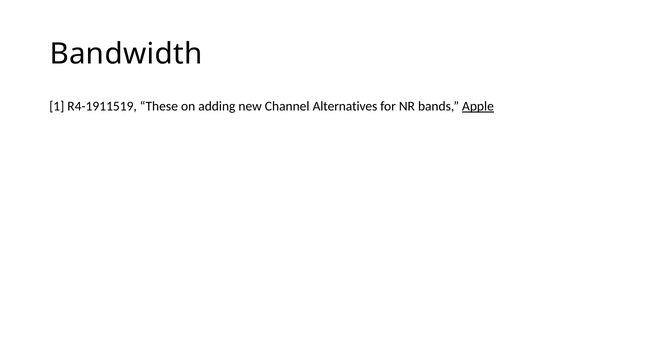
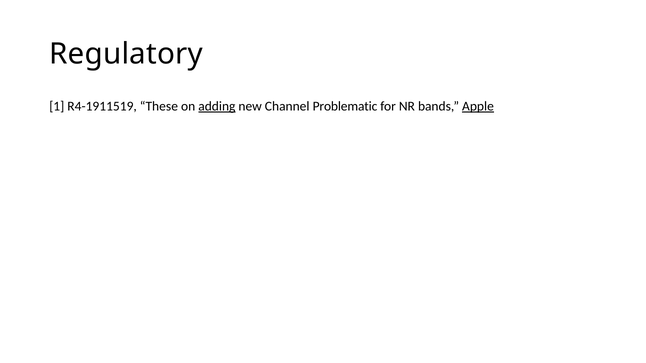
Bandwidth: Bandwidth -> Regulatory
adding underline: none -> present
Alternatives: Alternatives -> Problematic
